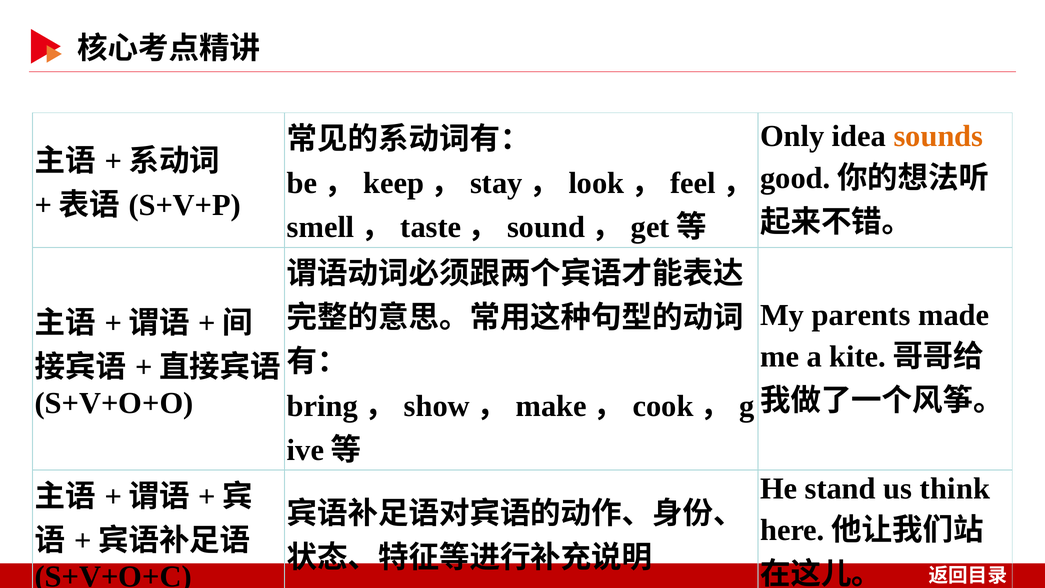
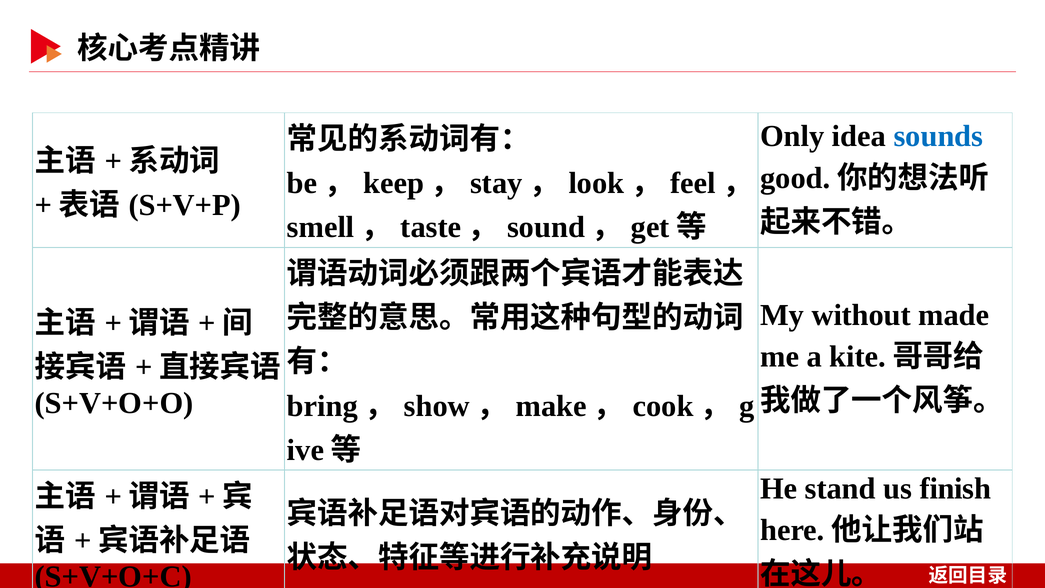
sounds colour: orange -> blue
parents: parents -> without
think: think -> finish
